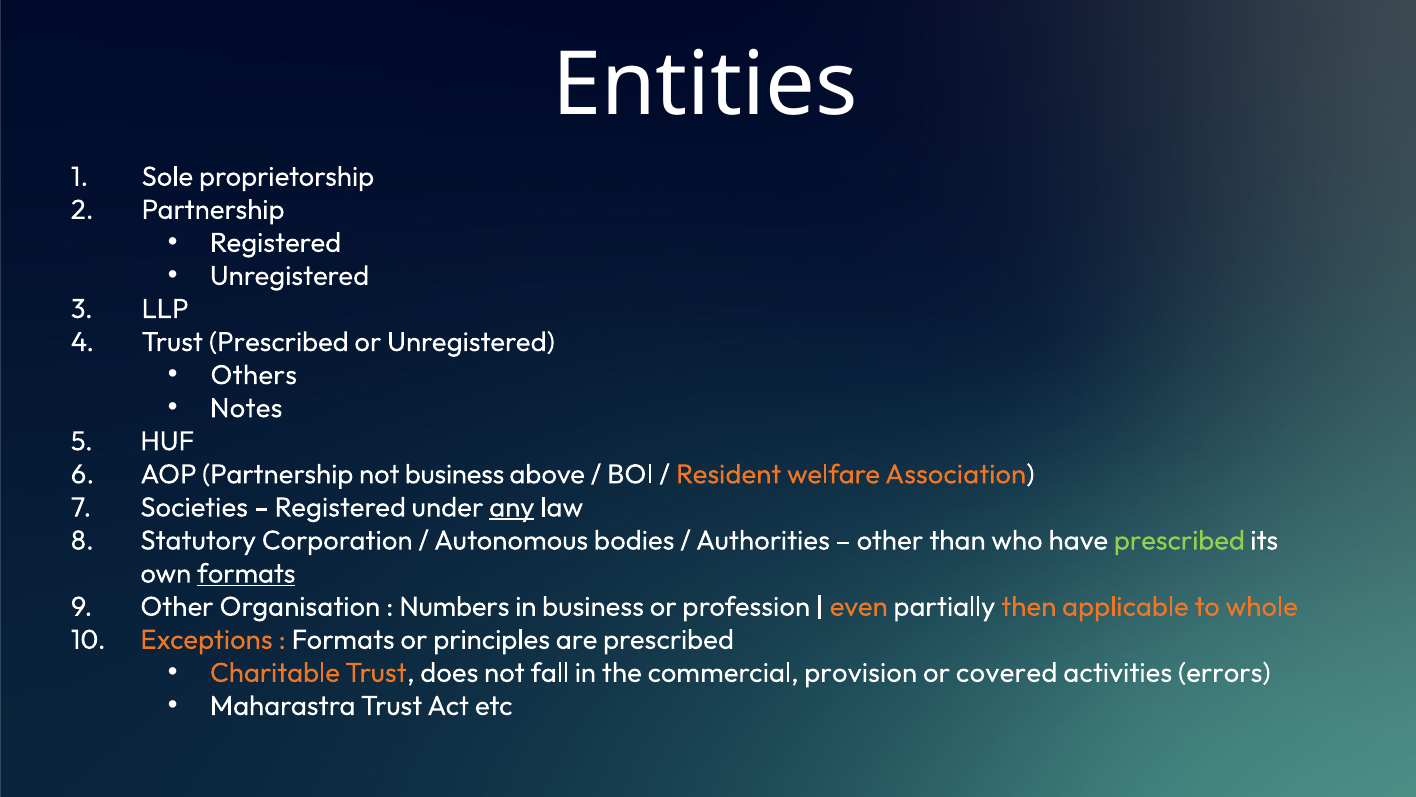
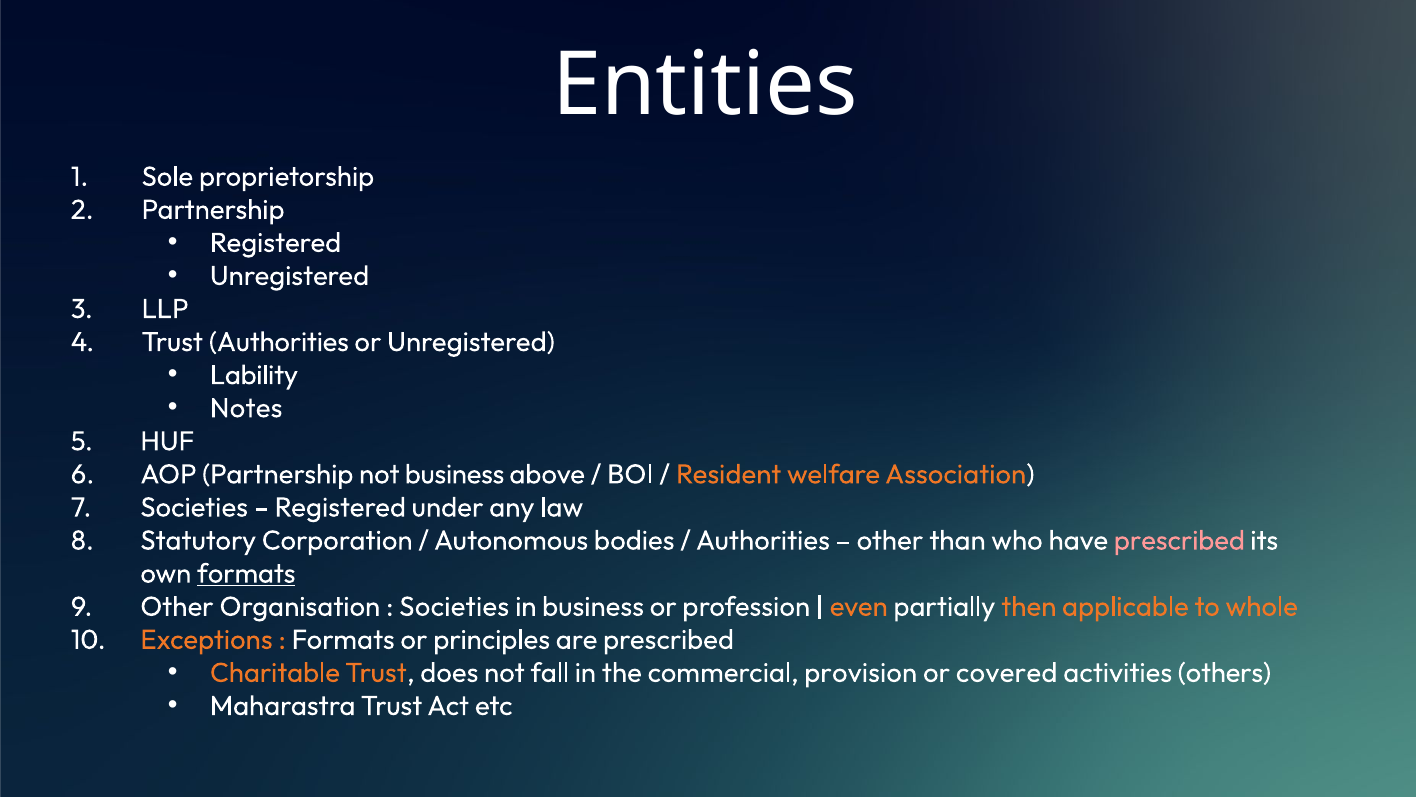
Trust Prescribed: Prescribed -> Authorities
Others: Others -> Lability
any underline: present -> none
prescribed at (1179, 540) colour: light green -> pink
Numbers at (454, 606): Numbers -> Societies
errors: errors -> others
